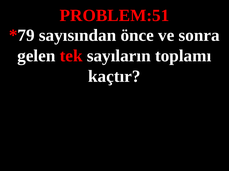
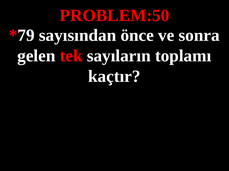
PROBLEM:51: PROBLEM:51 -> PROBLEM:50
